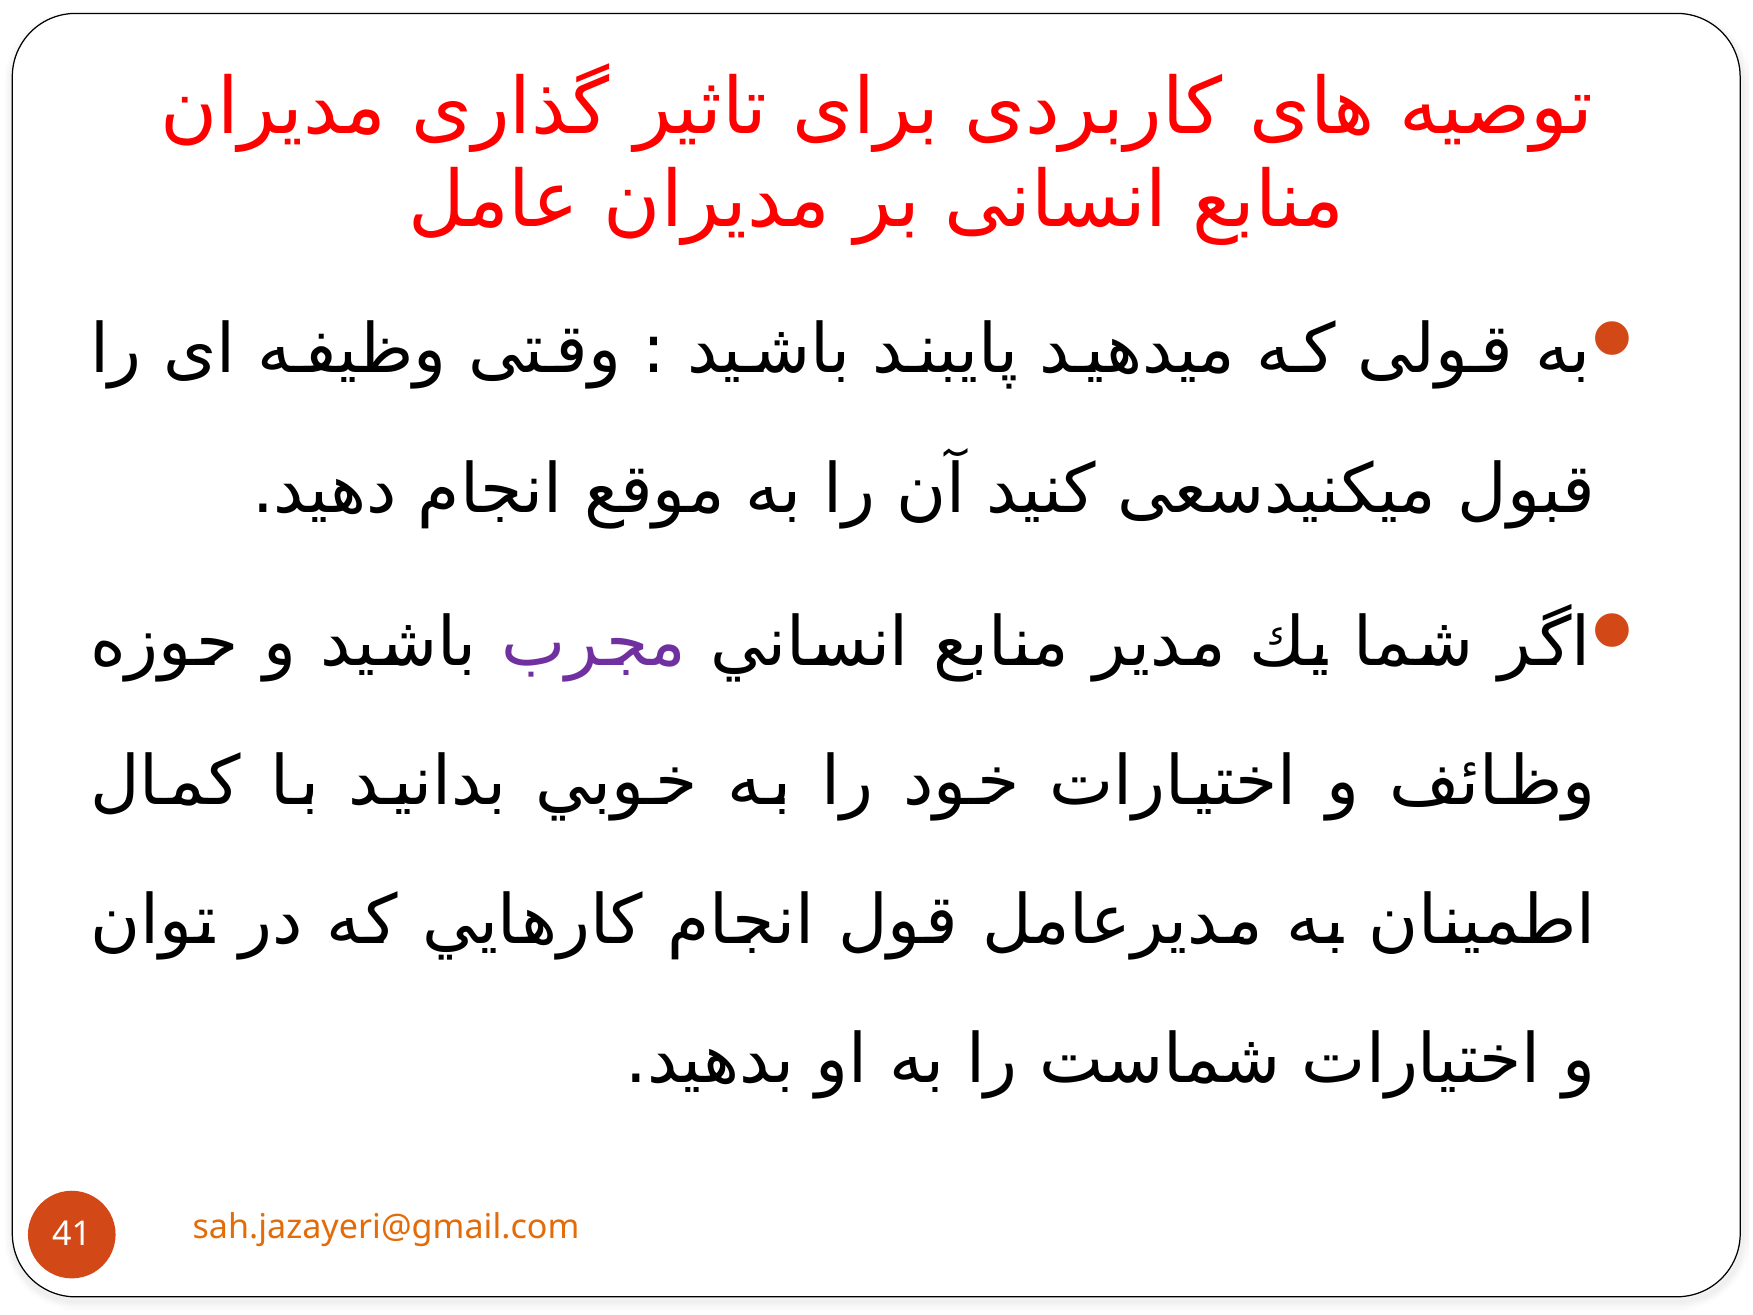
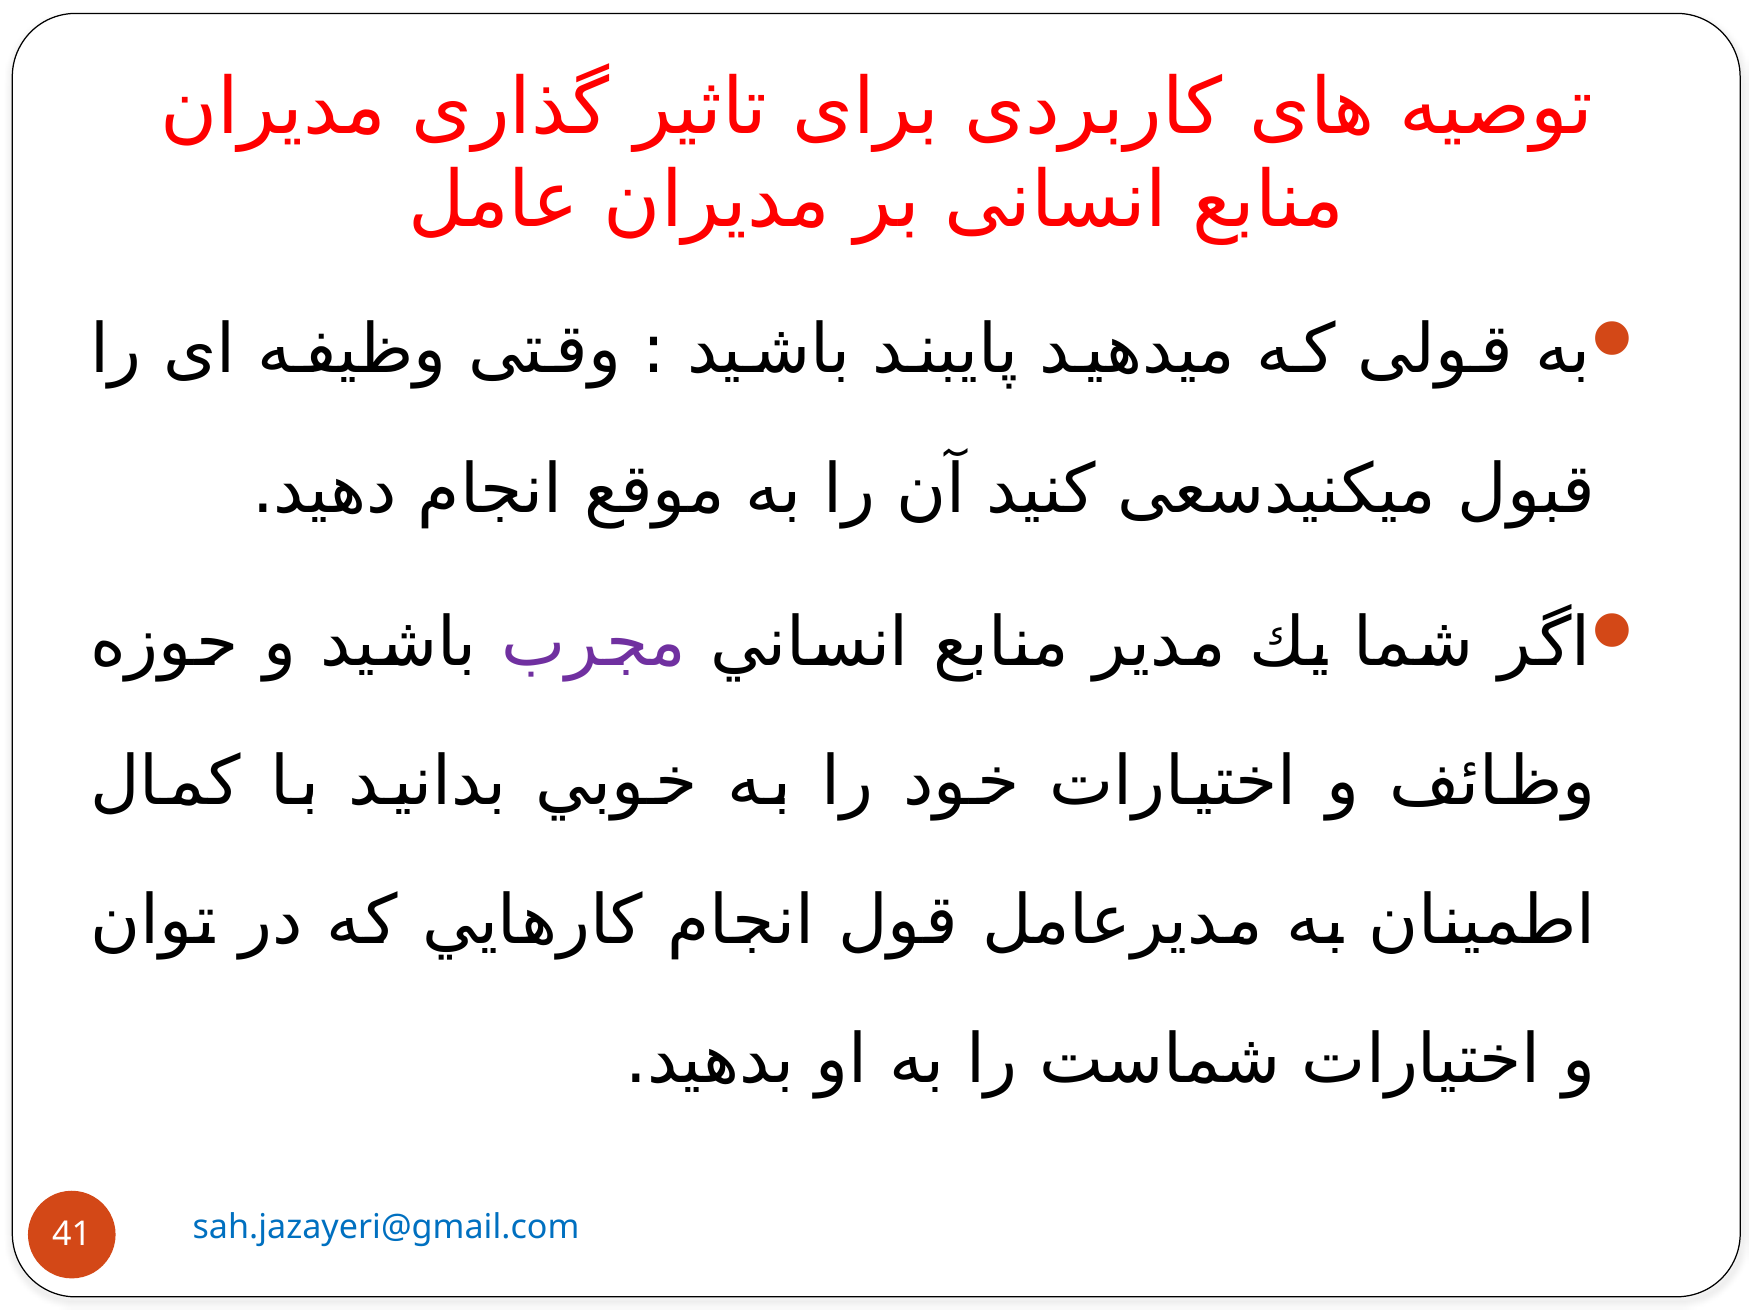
sah.jazayeri@gmail.com colour: orange -> blue
